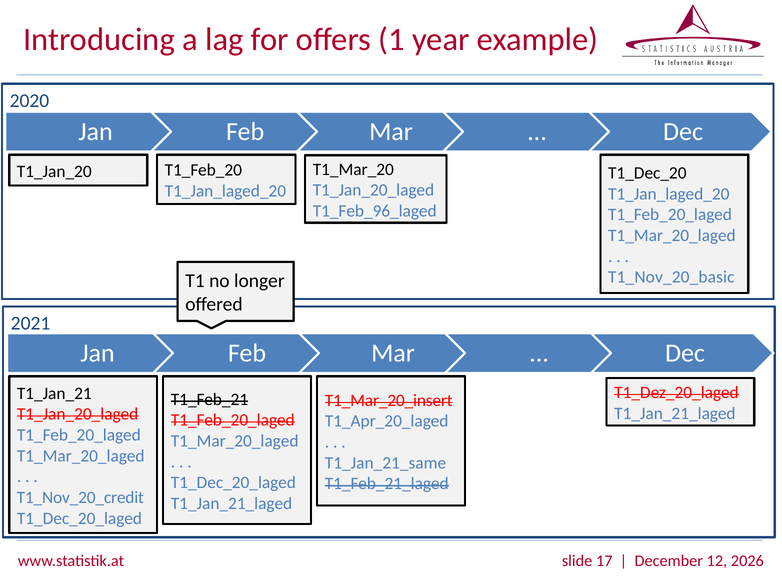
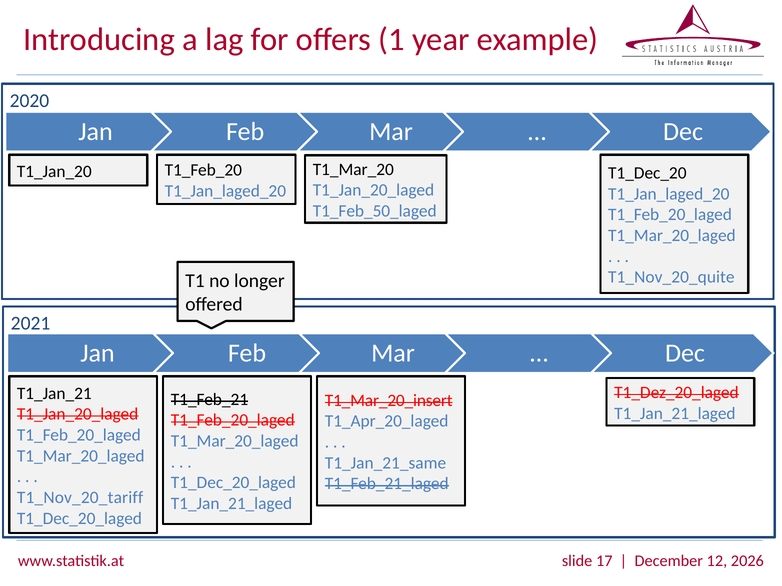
T1_Feb_96_laged: T1_Feb_96_laged -> T1_Feb_50_laged
T1_Nov_20_basic: T1_Nov_20_basic -> T1_Nov_20_quite
T1_Nov_20_credit: T1_Nov_20_credit -> T1_Nov_20_tariff
